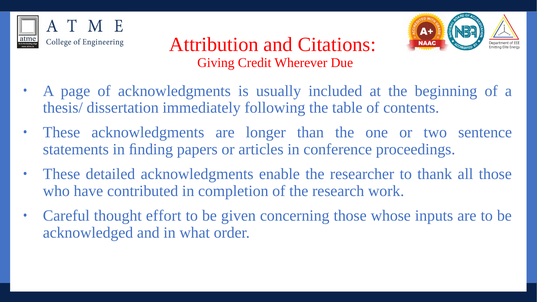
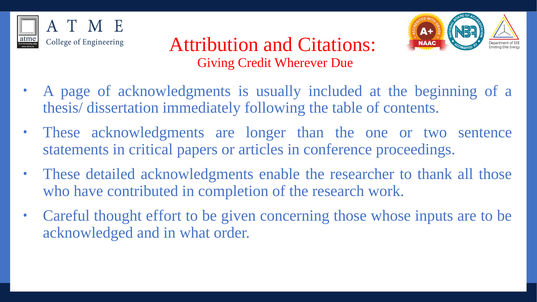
ﬁnding: ﬁnding -> critical
